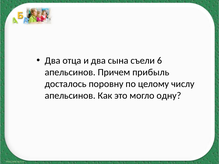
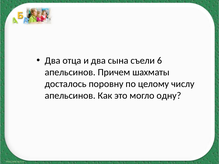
прибыль: прибыль -> шахматы
